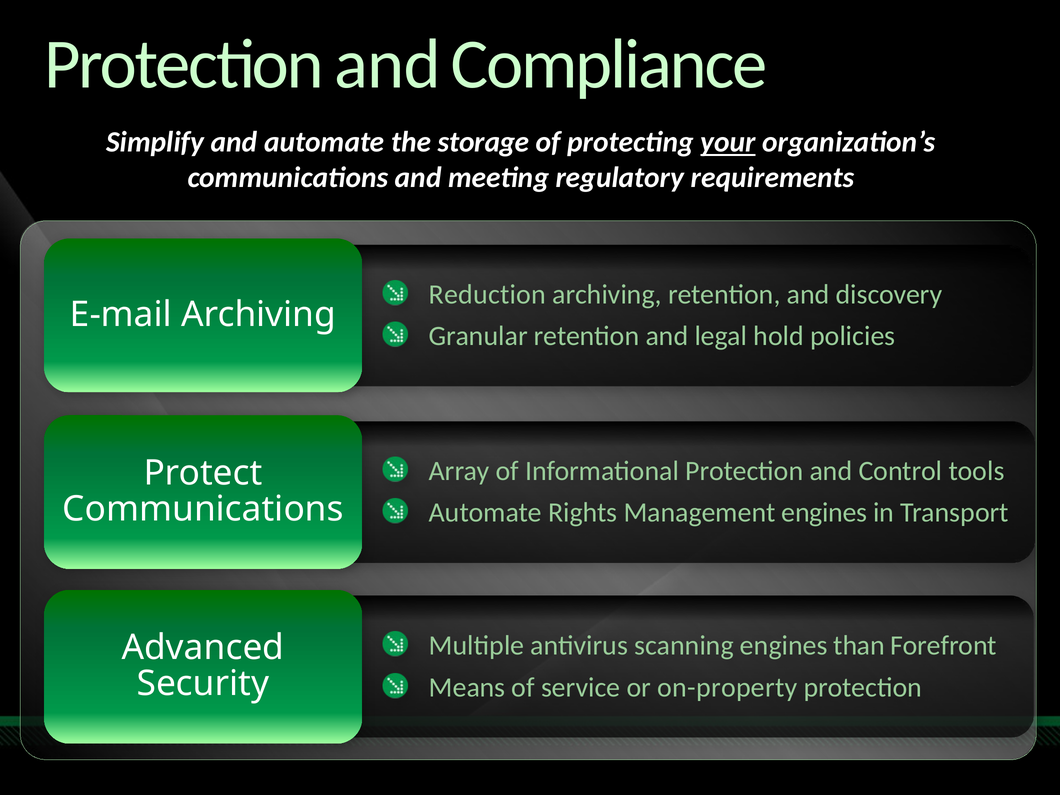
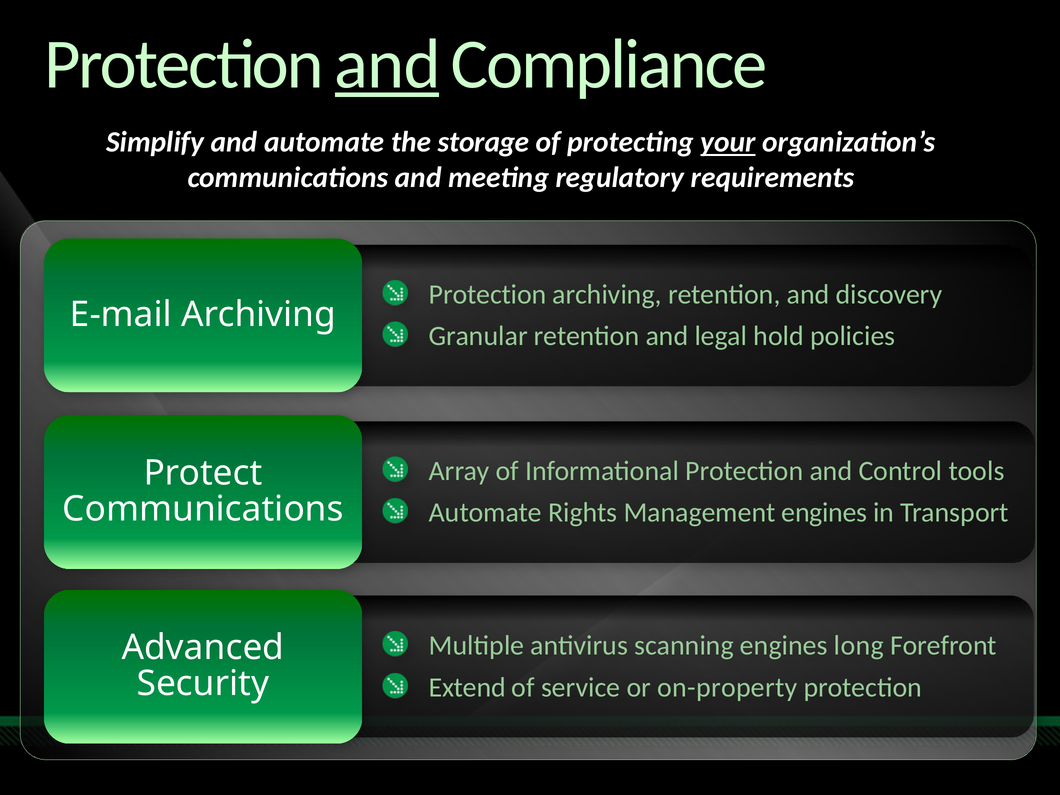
and at (387, 64) underline: none -> present
Reduction at (487, 294): Reduction -> Protection
than: than -> long
Means: Means -> Extend
